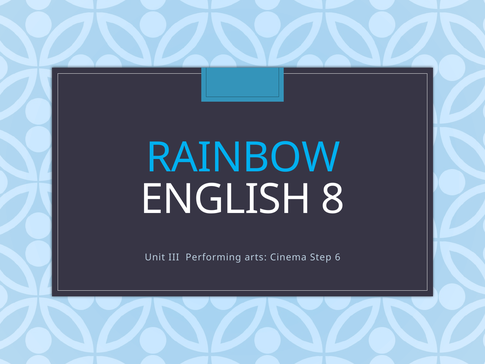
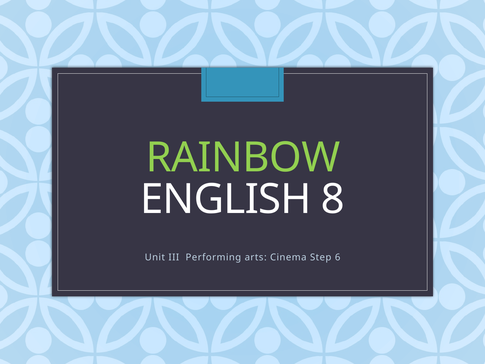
RAINBOW colour: light blue -> light green
